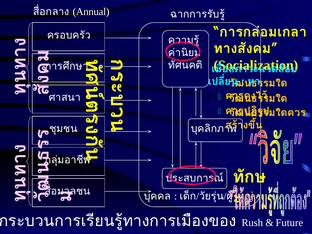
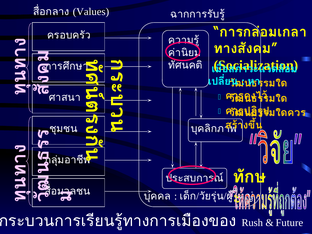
Annual: Annual -> Values
